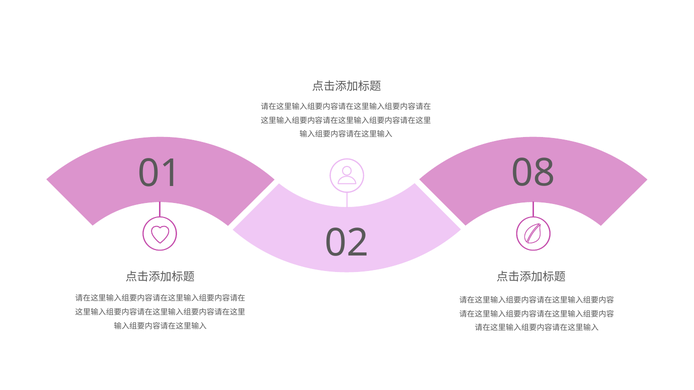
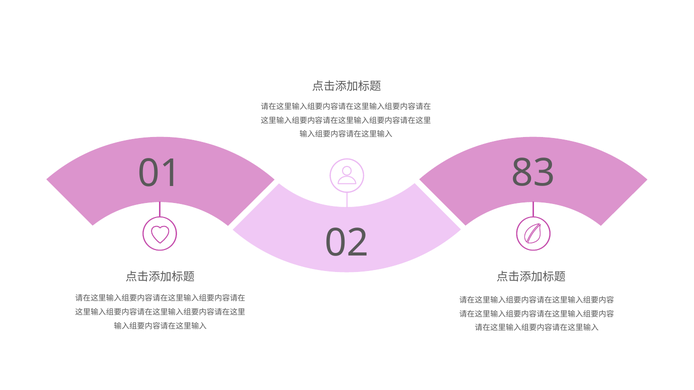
08: 08 -> 83
